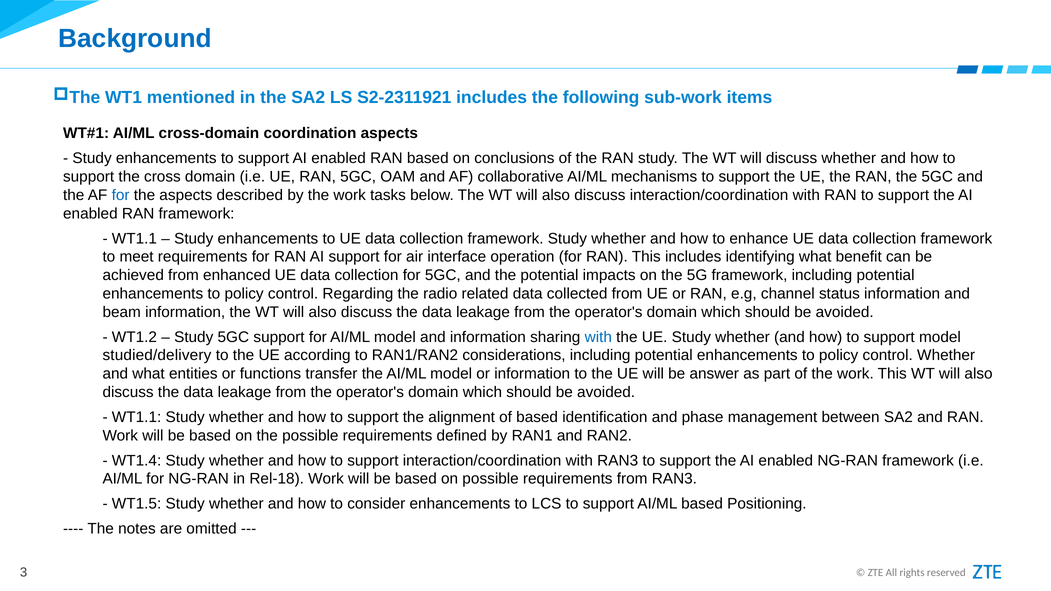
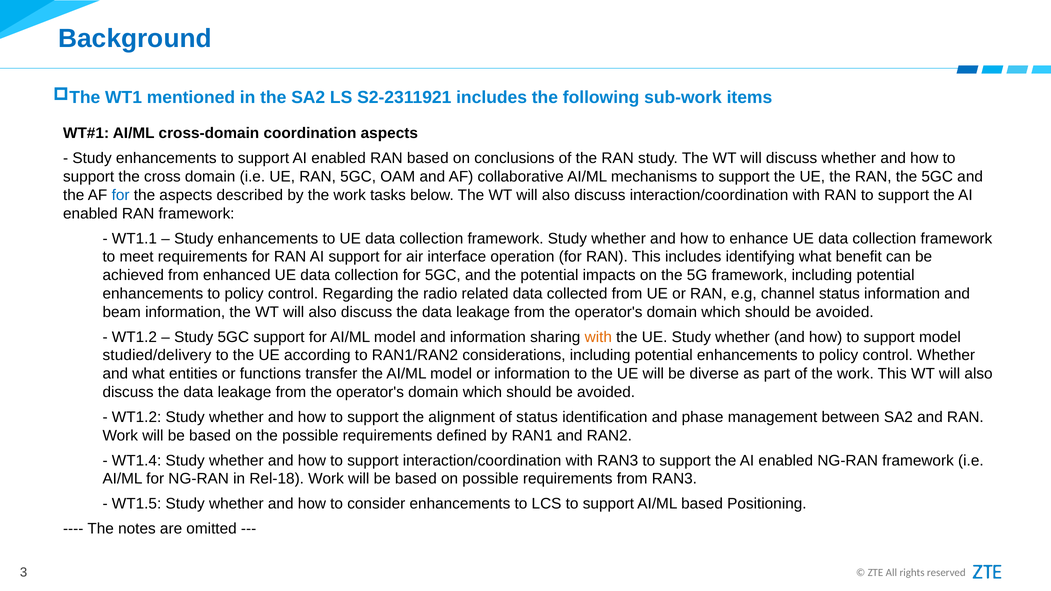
with at (598, 337) colour: blue -> orange
answer: answer -> diverse
WT1.1 at (137, 417): WT1.1 -> WT1.2
of based: based -> status
